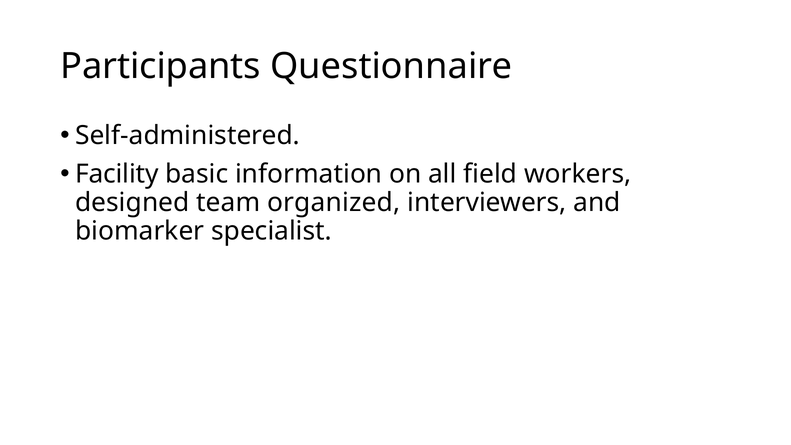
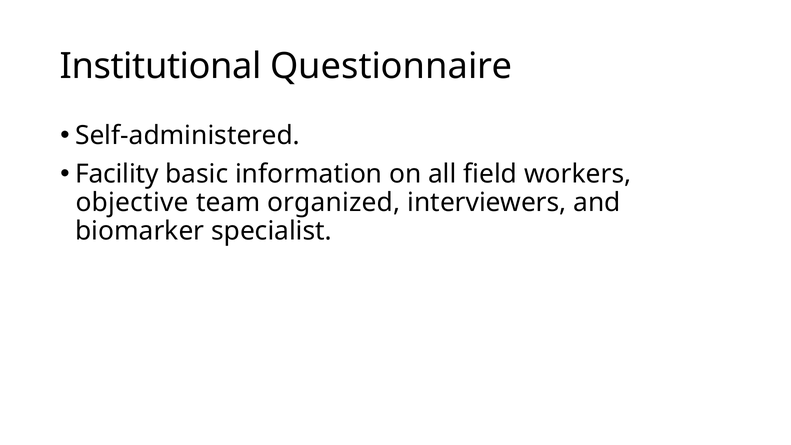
Participants: Participants -> Institutional
designed: designed -> objective
